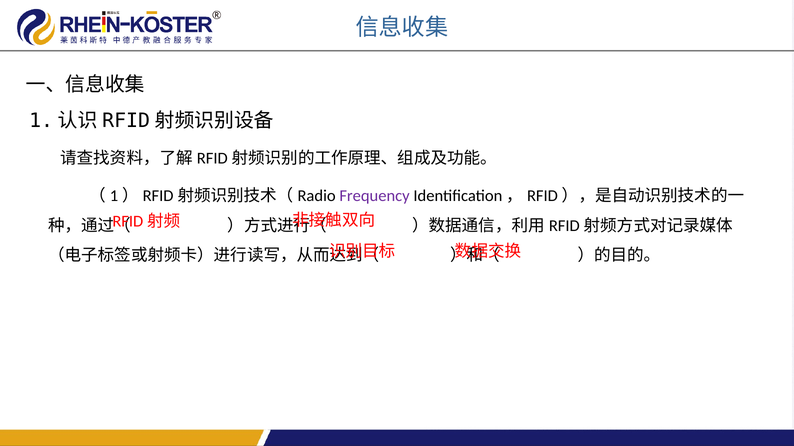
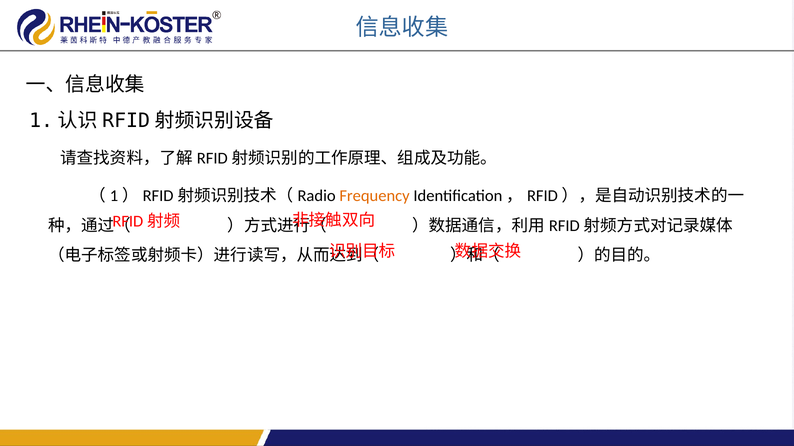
Frequency colour: purple -> orange
